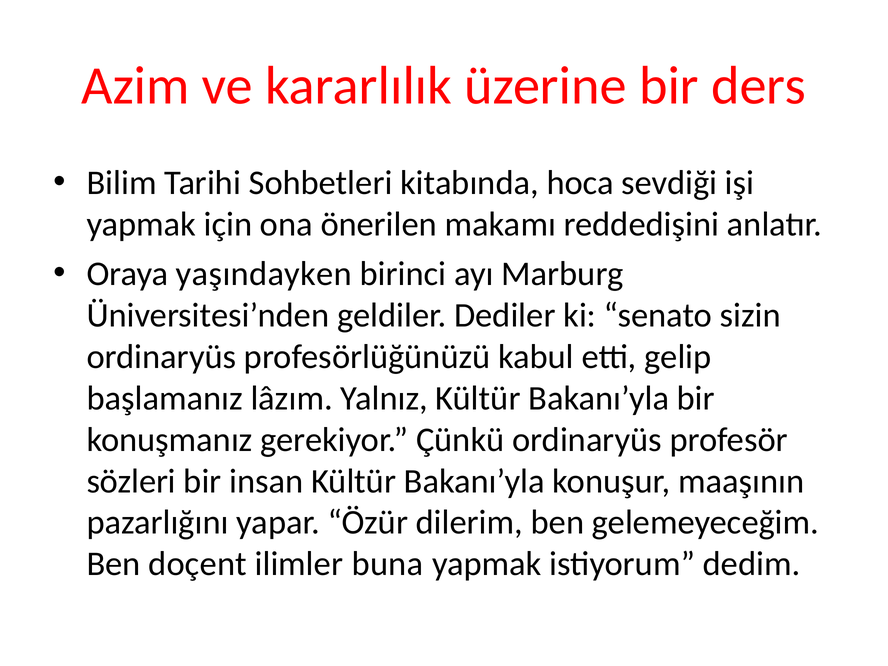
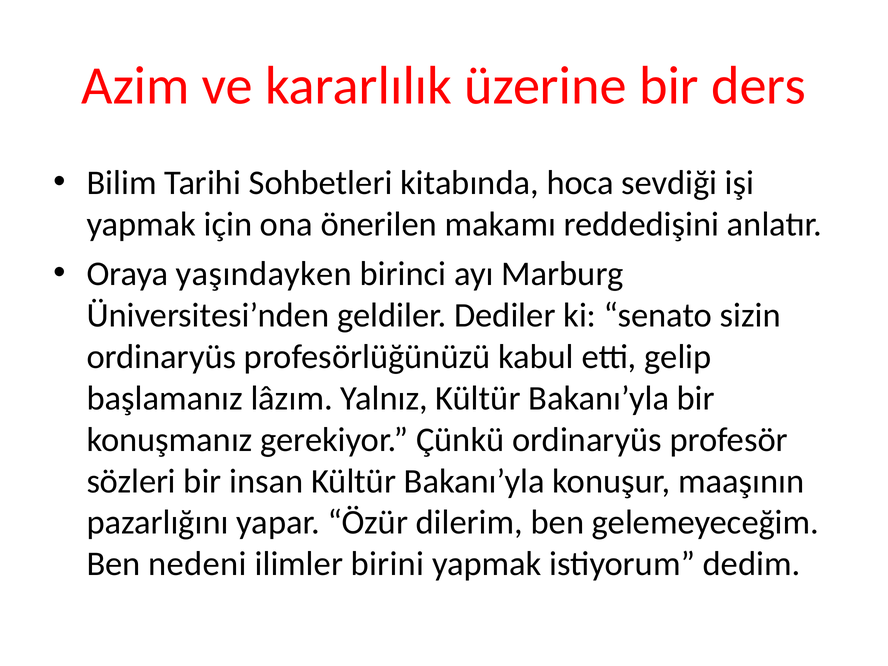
doçent: doçent -> nedeni
buna: buna -> birini
